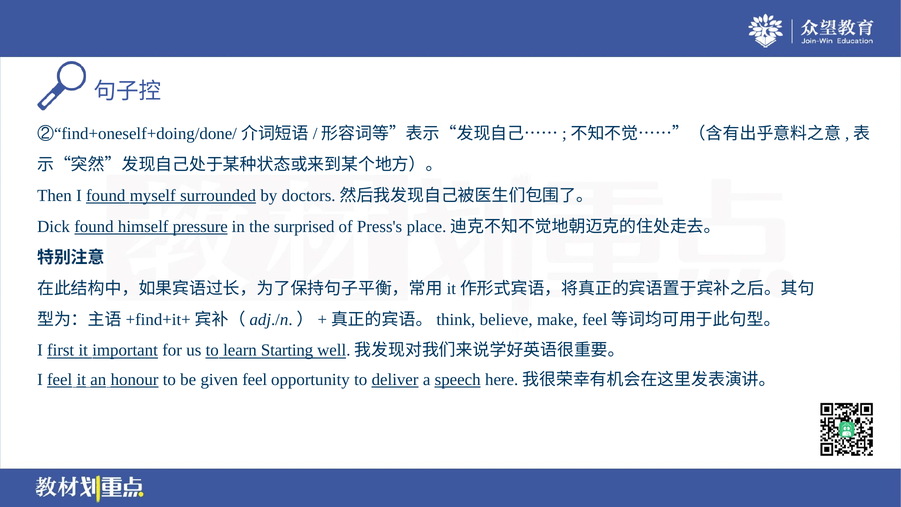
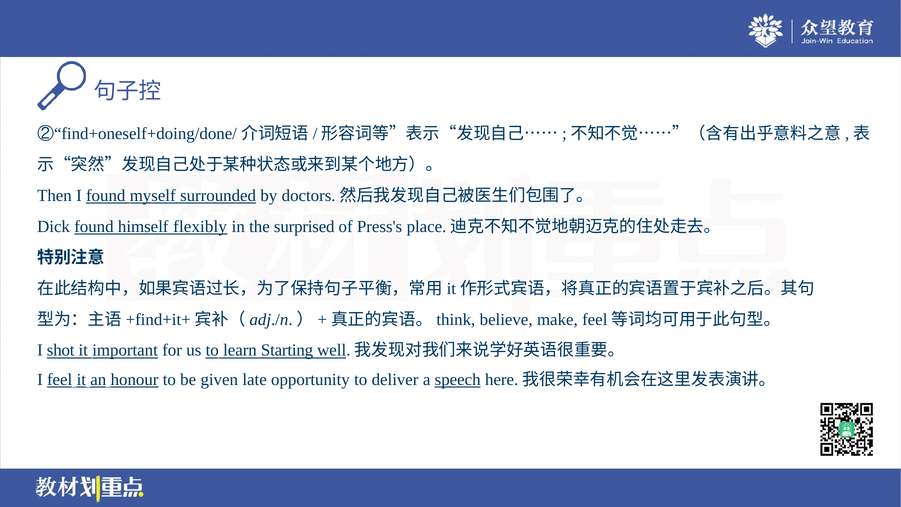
pressure: pressure -> flexibly
first: first -> shot
given feel: feel -> late
deliver underline: present -> none
